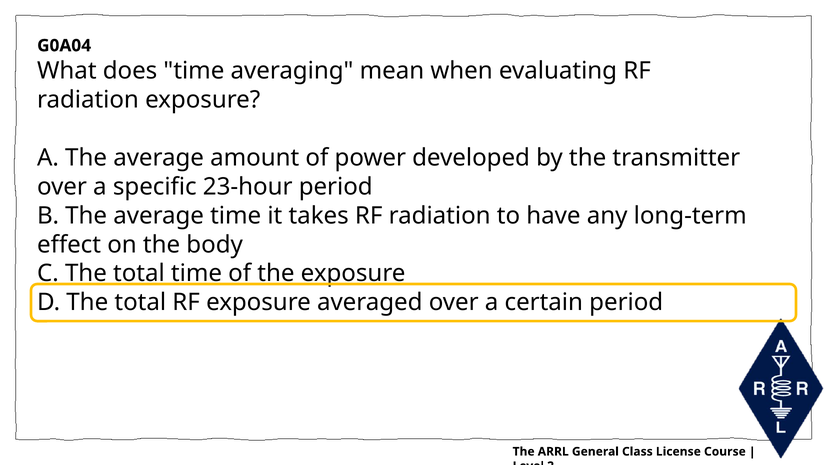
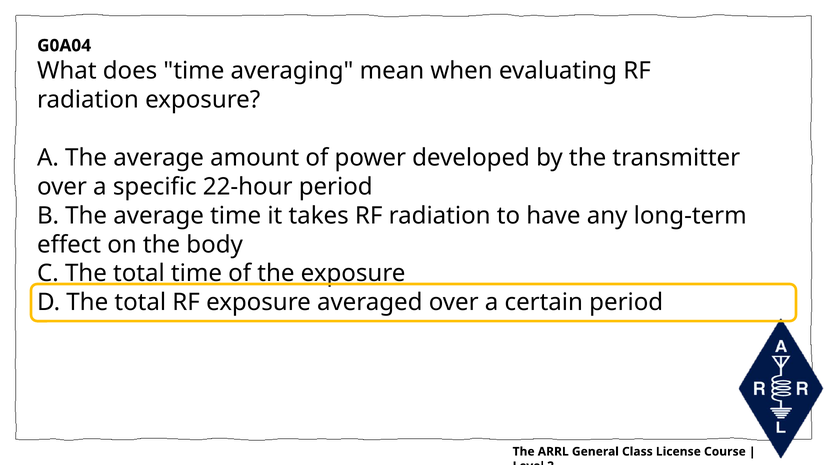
23-hour: 23-hour -> 22-hour
